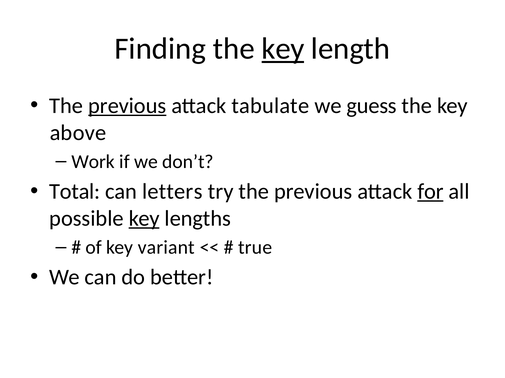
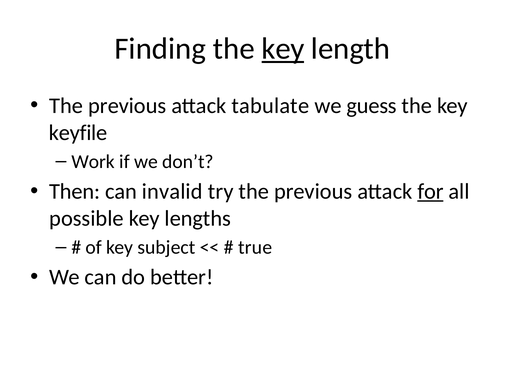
previous at (127, 106) underline: present -> none
above: above -> keyfile
Total: Total -> Then
letters: letters -> invalid
key at (144, 219) underline: present -> none
variant: variant -> subject
